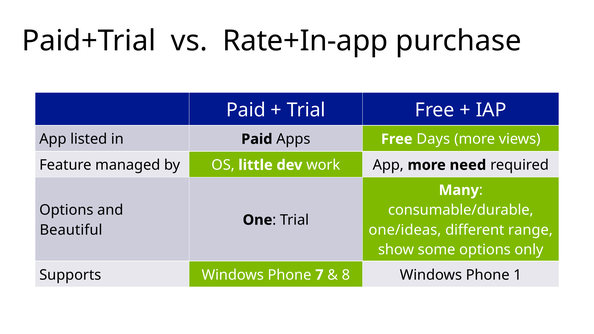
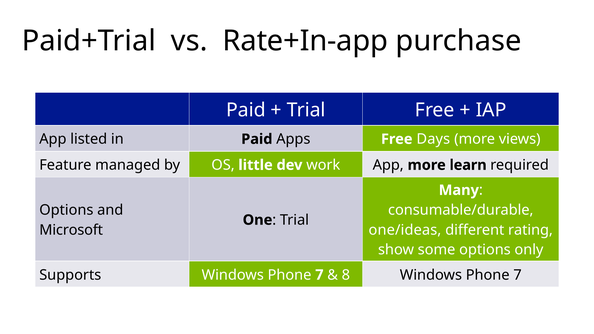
need: need -> learn
Beautiful: Beautiful -> Microsoft
range: range -> rating
8 Windows Phone 1: 1 -> 7
